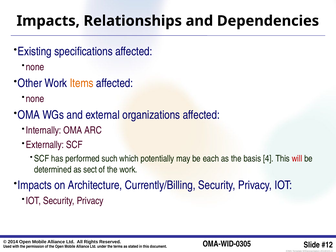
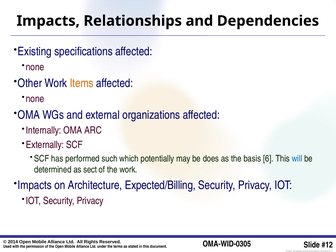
each: each -> does
4: 4 -> 6
will colour: red -> blue
Currently/Billing: Currently/Billing -> Expected/Billing
